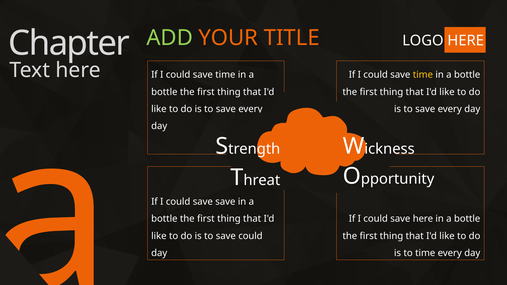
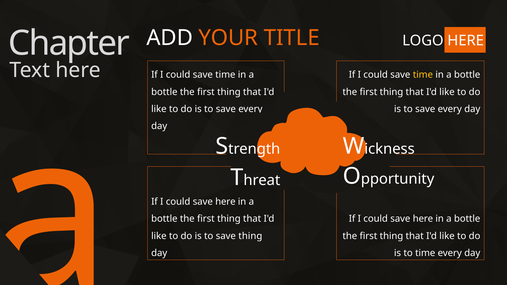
ADD colour: light green -> white
save at (225, 202): save -> here
save could: could -> thing
